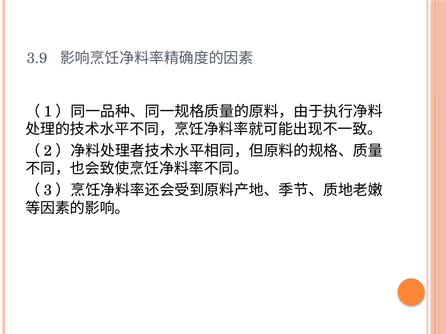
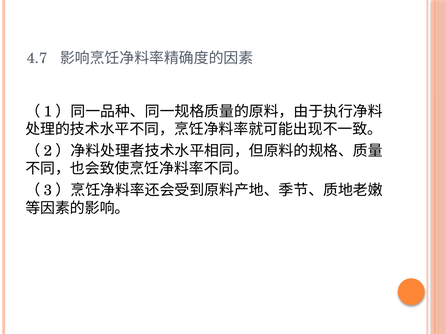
3.9: 3.9 -> 4.7
